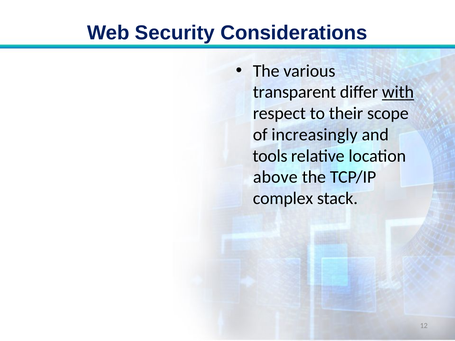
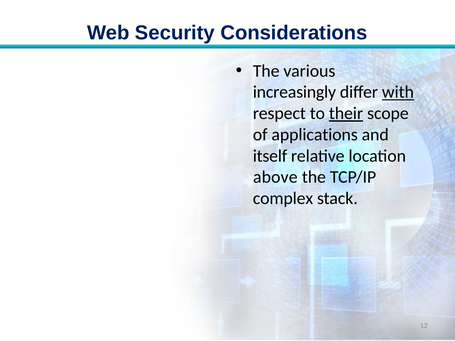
transparent: transparent -> increasingly
their underline: none -> present
increasingly: increasingly -> applications
tools: tools -> itself
